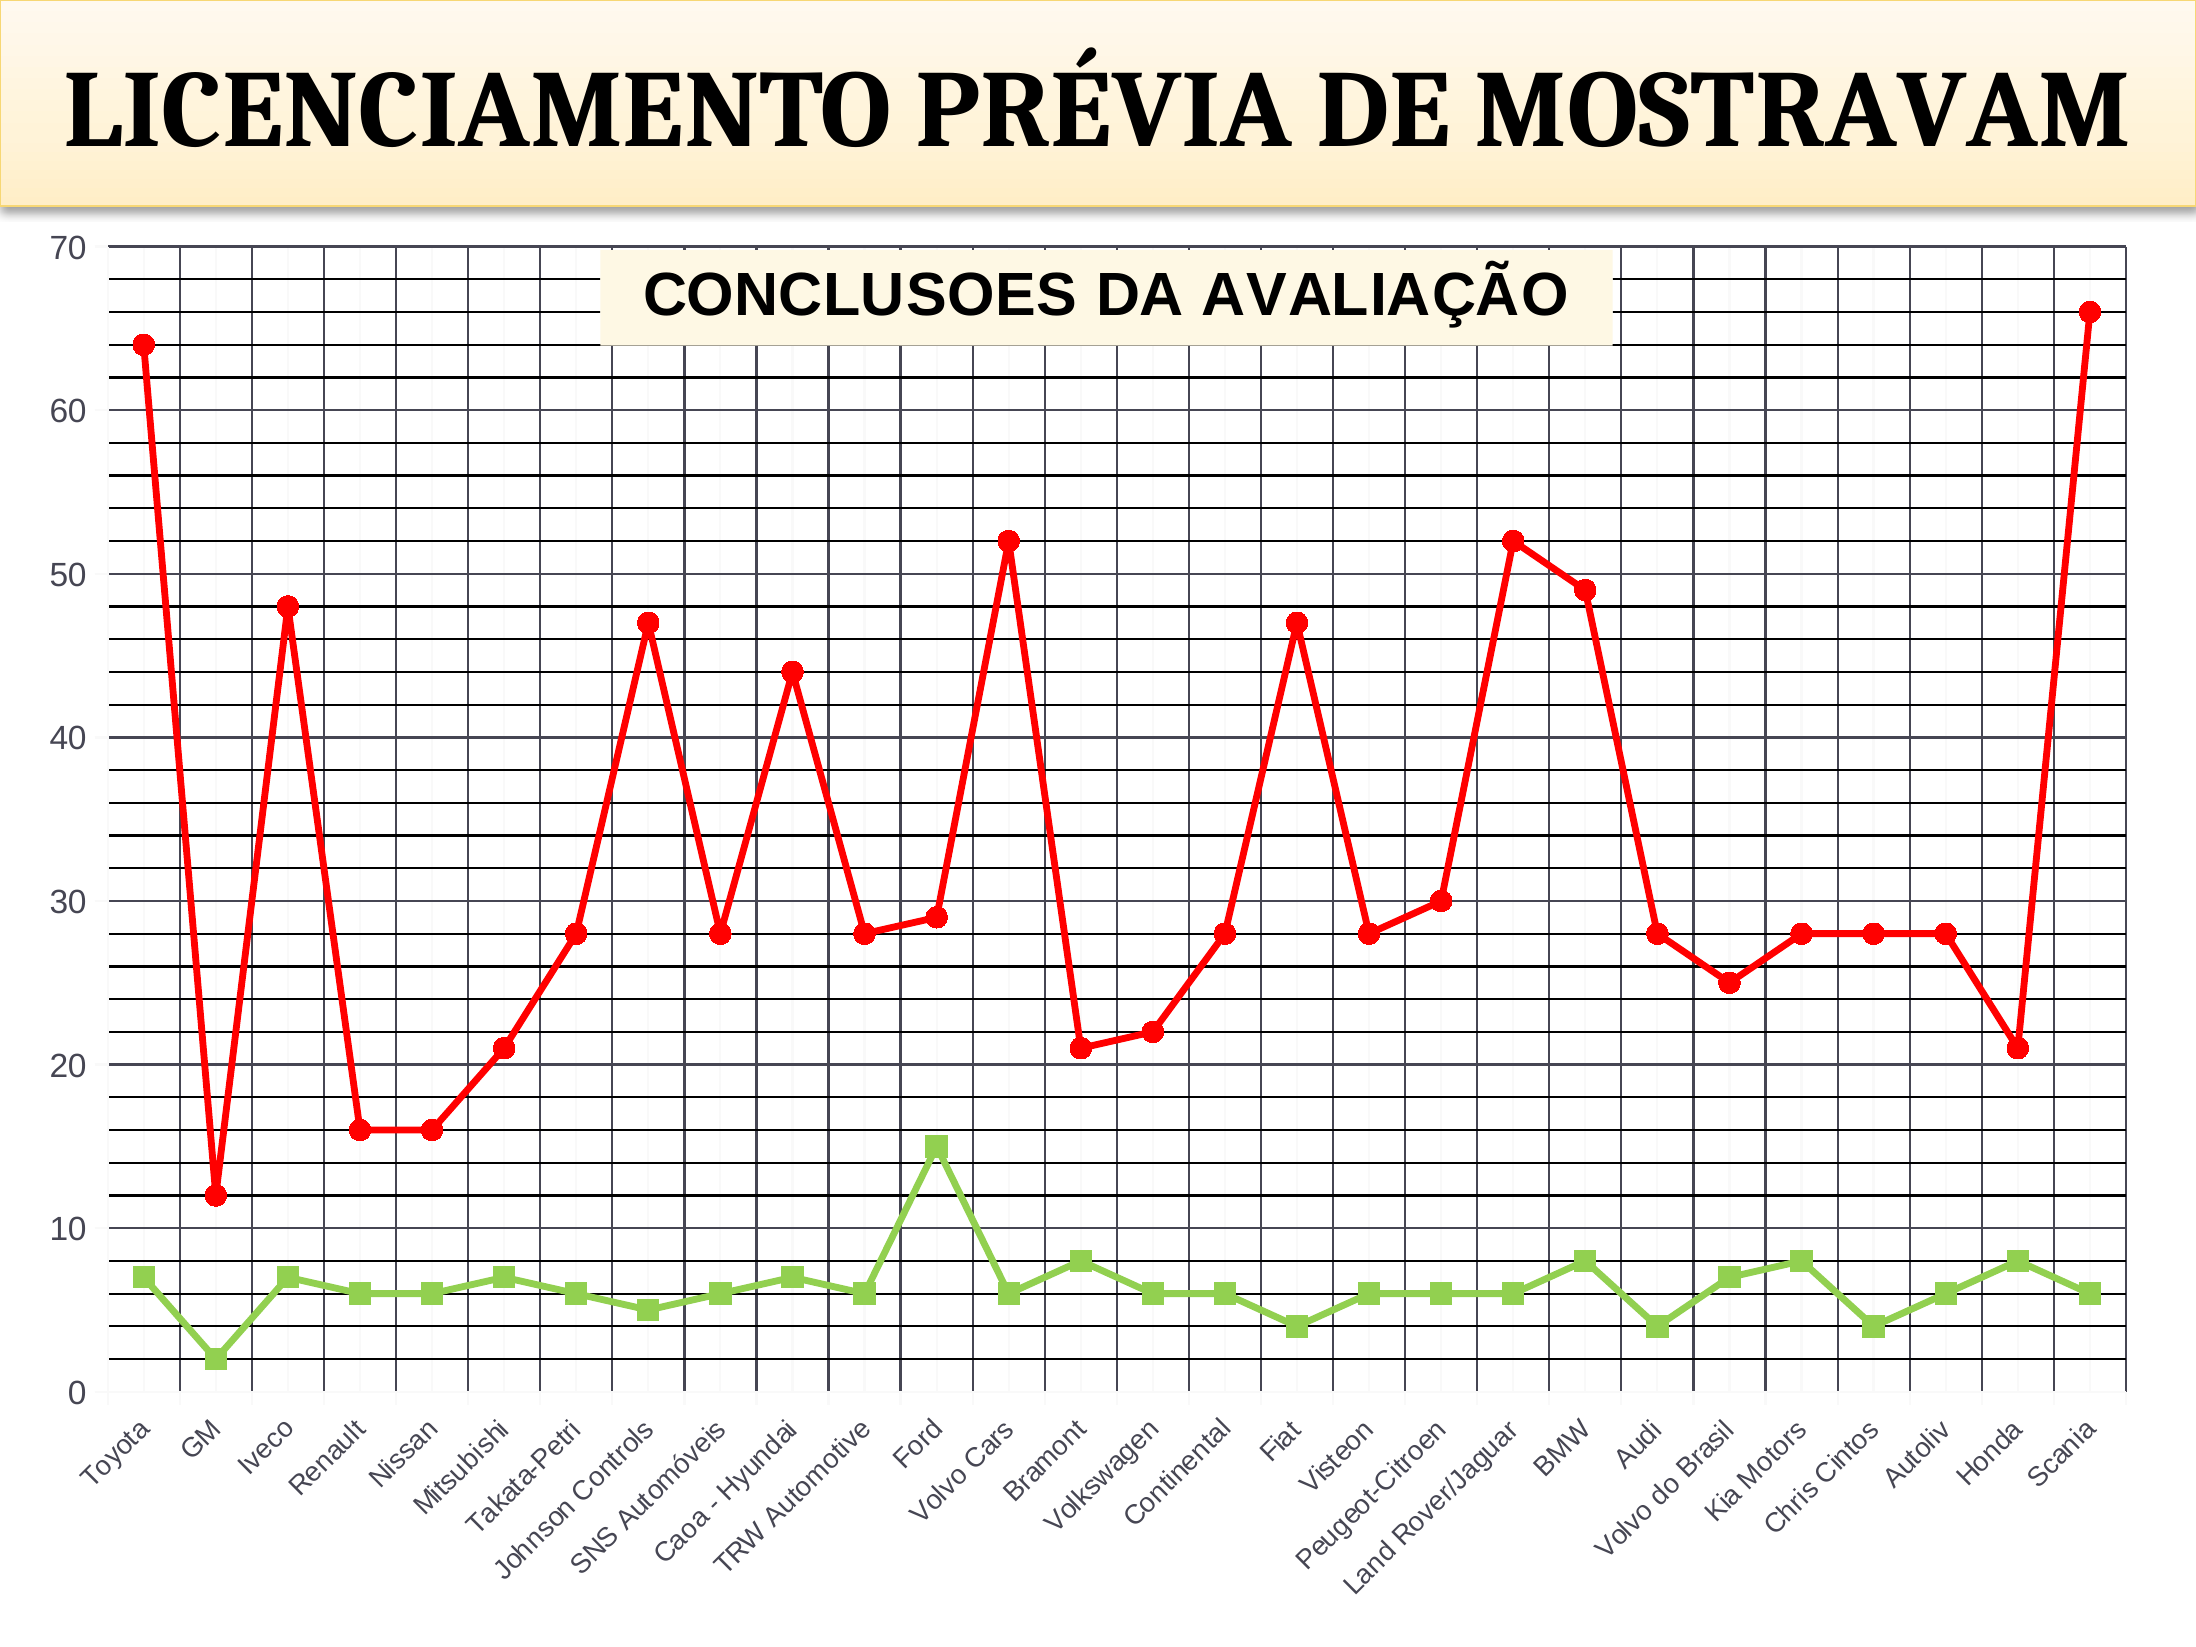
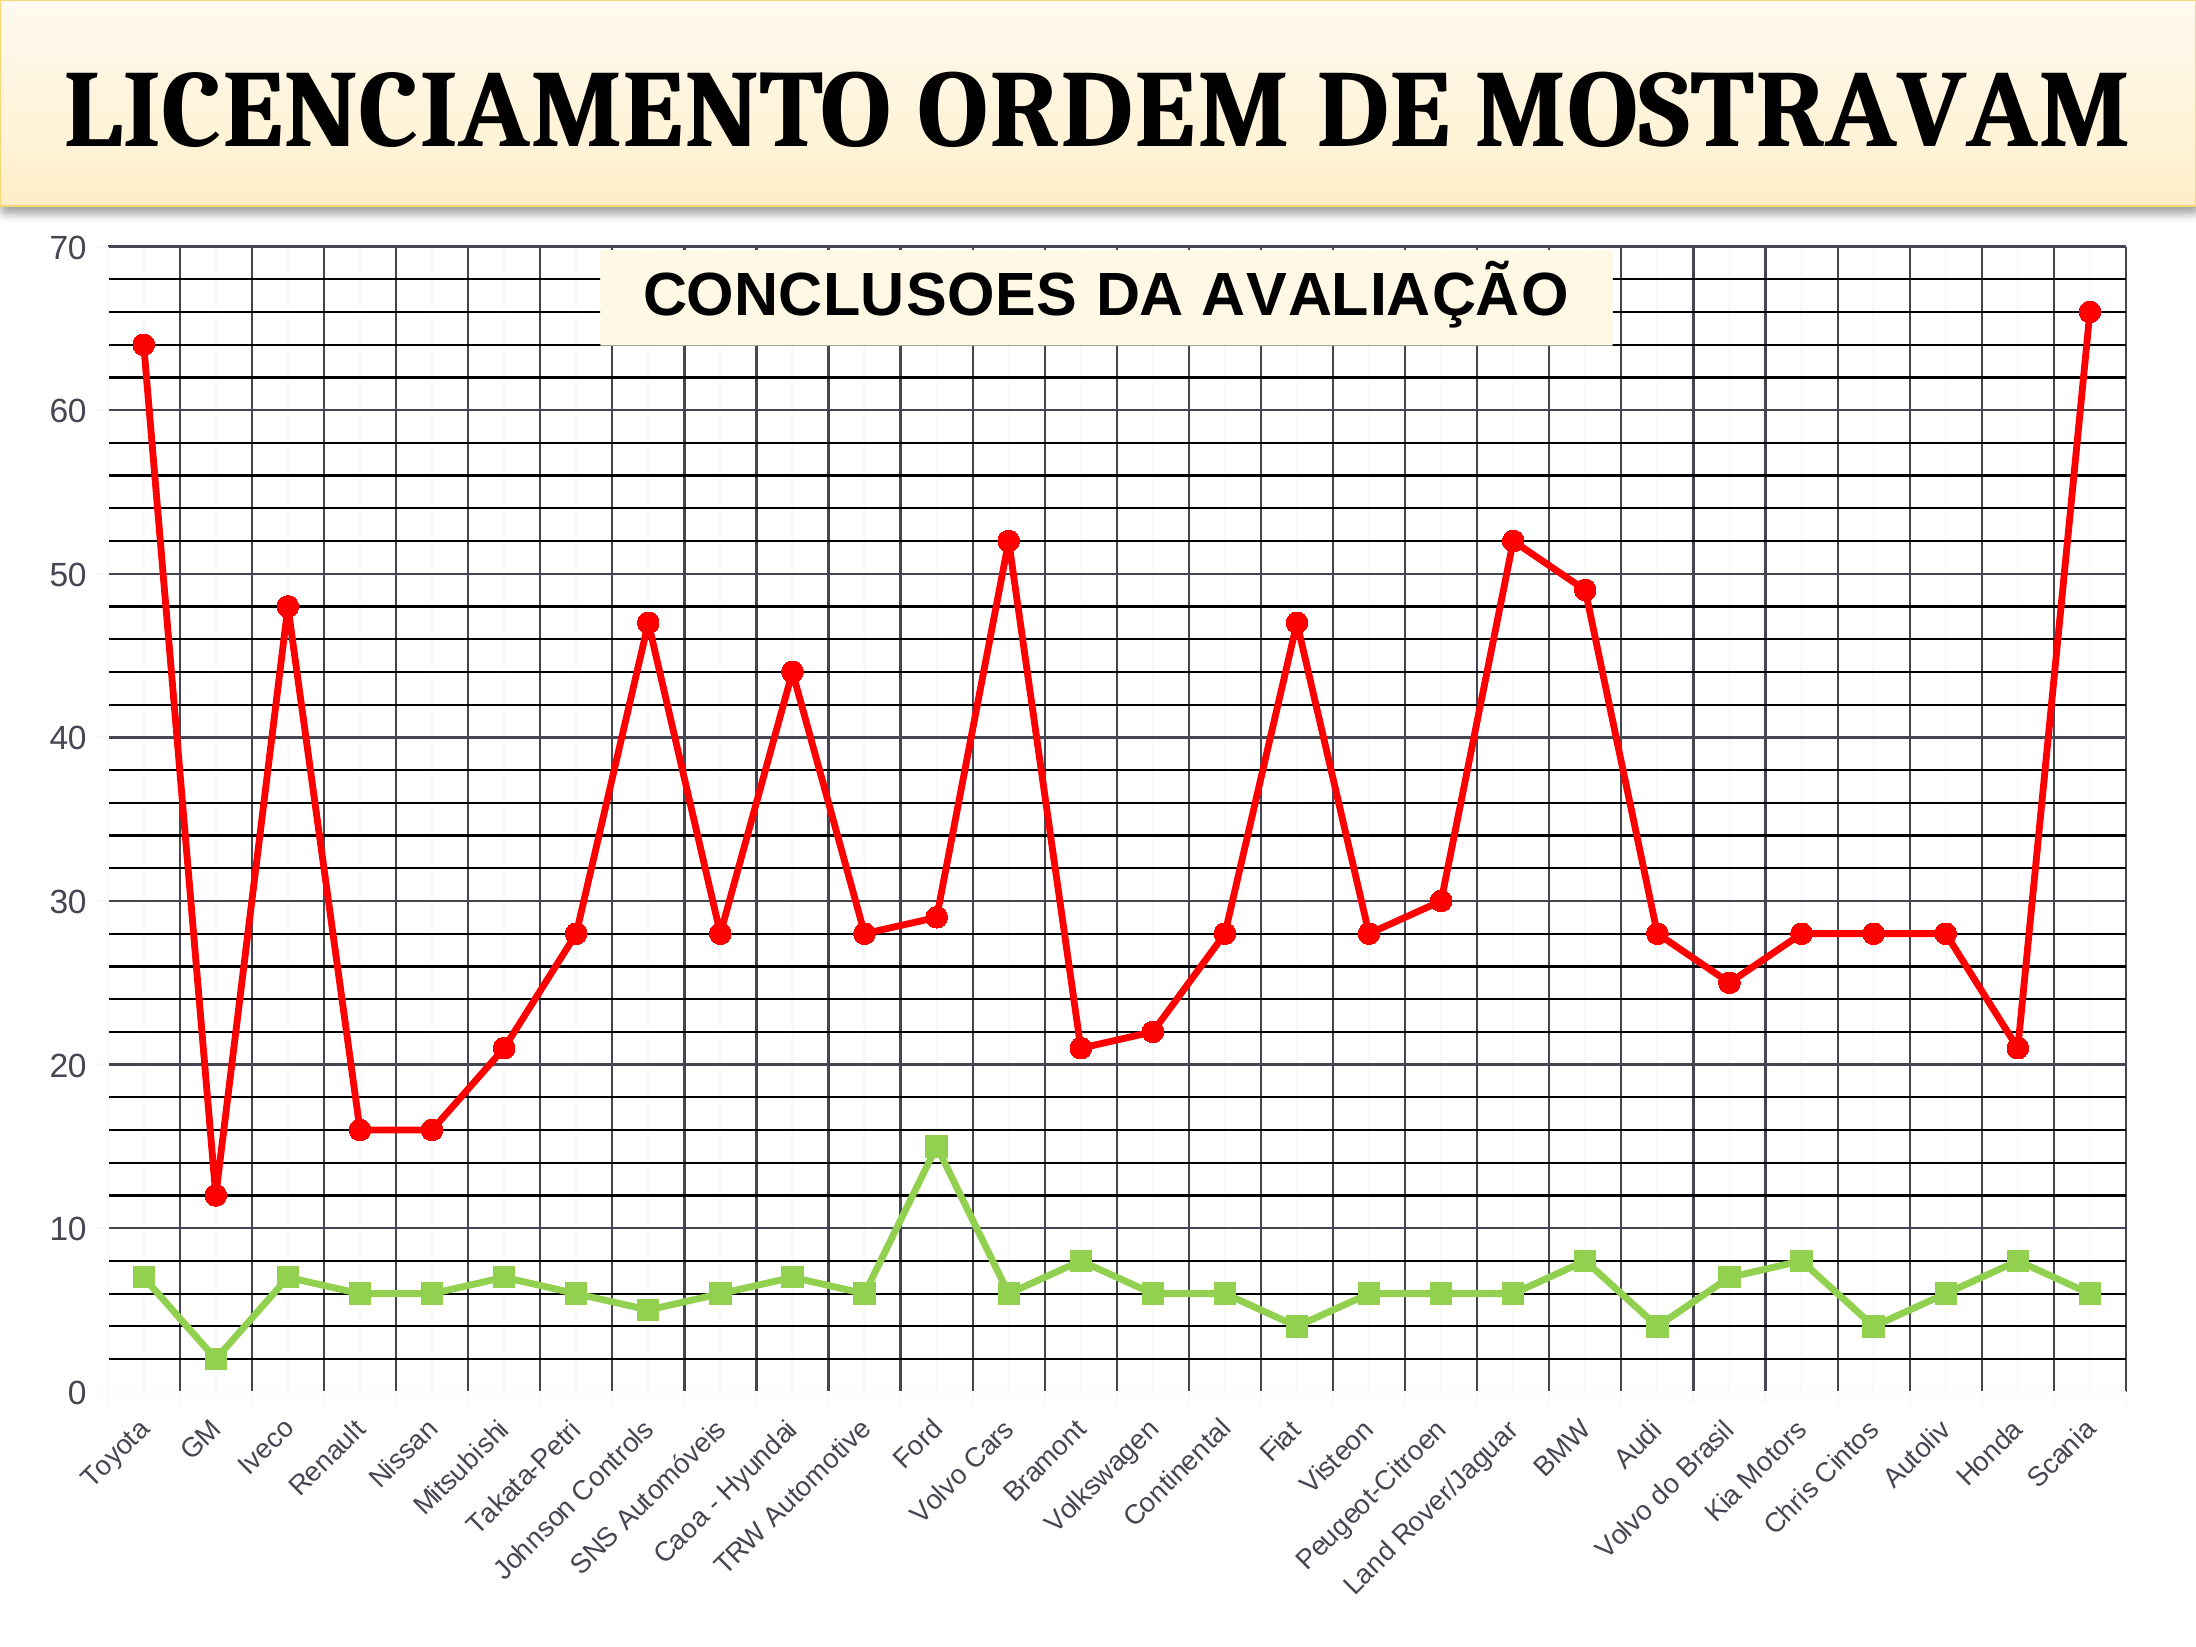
PRÉVIA: PRÉVIA -> ORDEM
